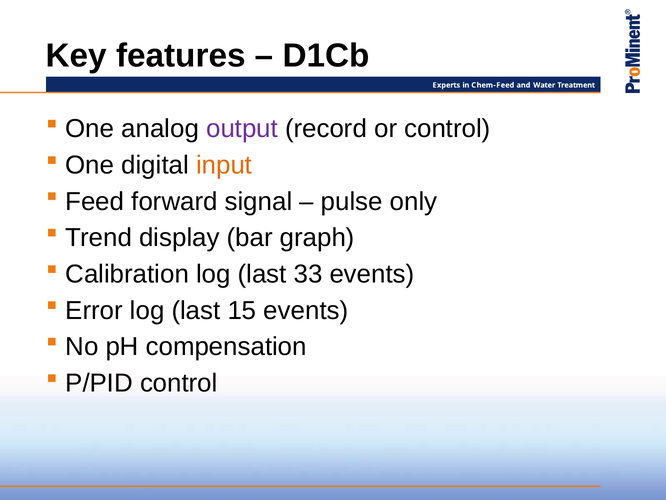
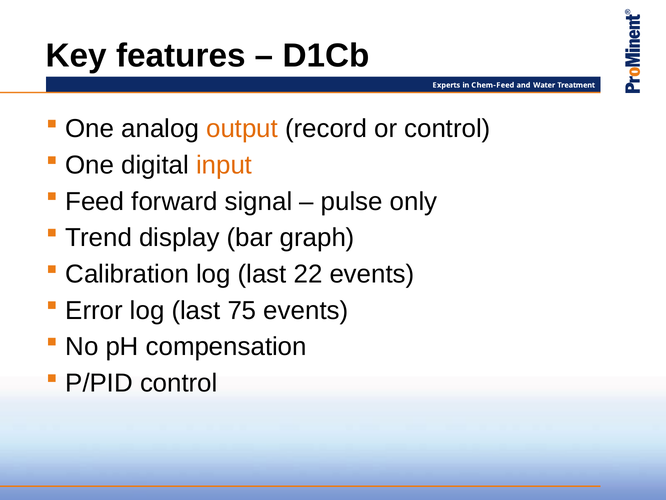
output colour: purple -> orange
33: 33 -> 22
15: 15 -> 75
